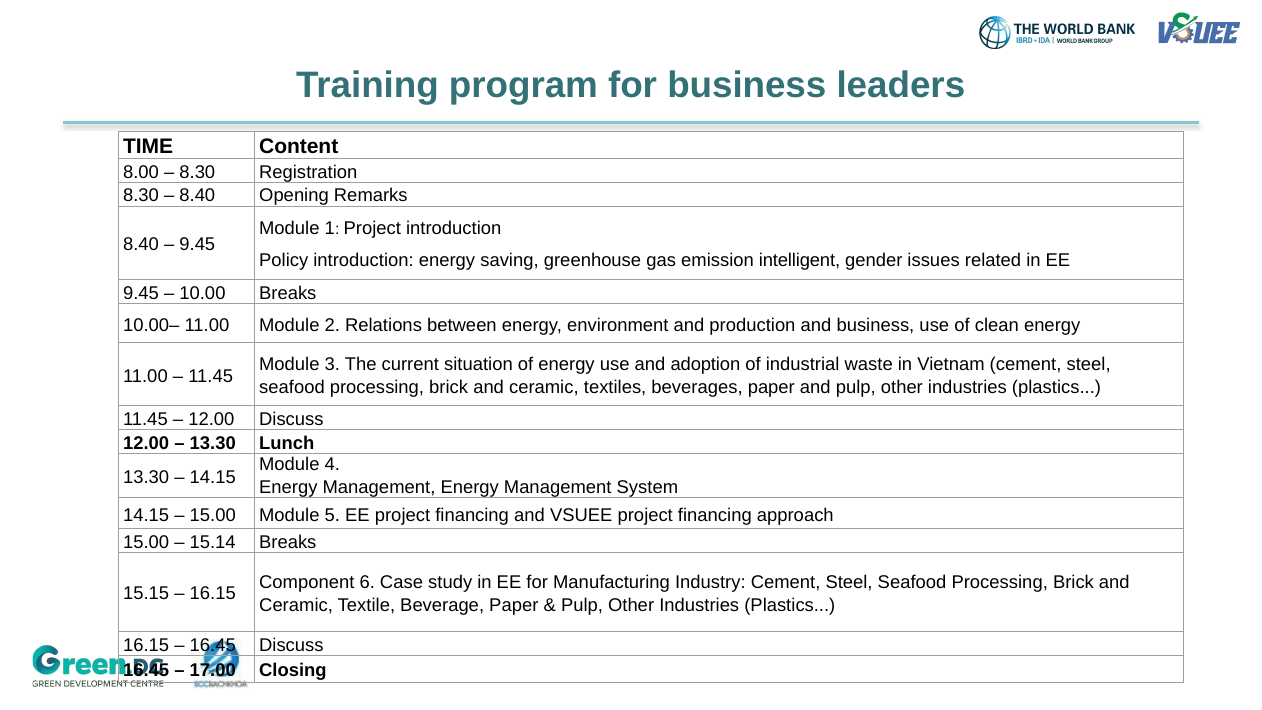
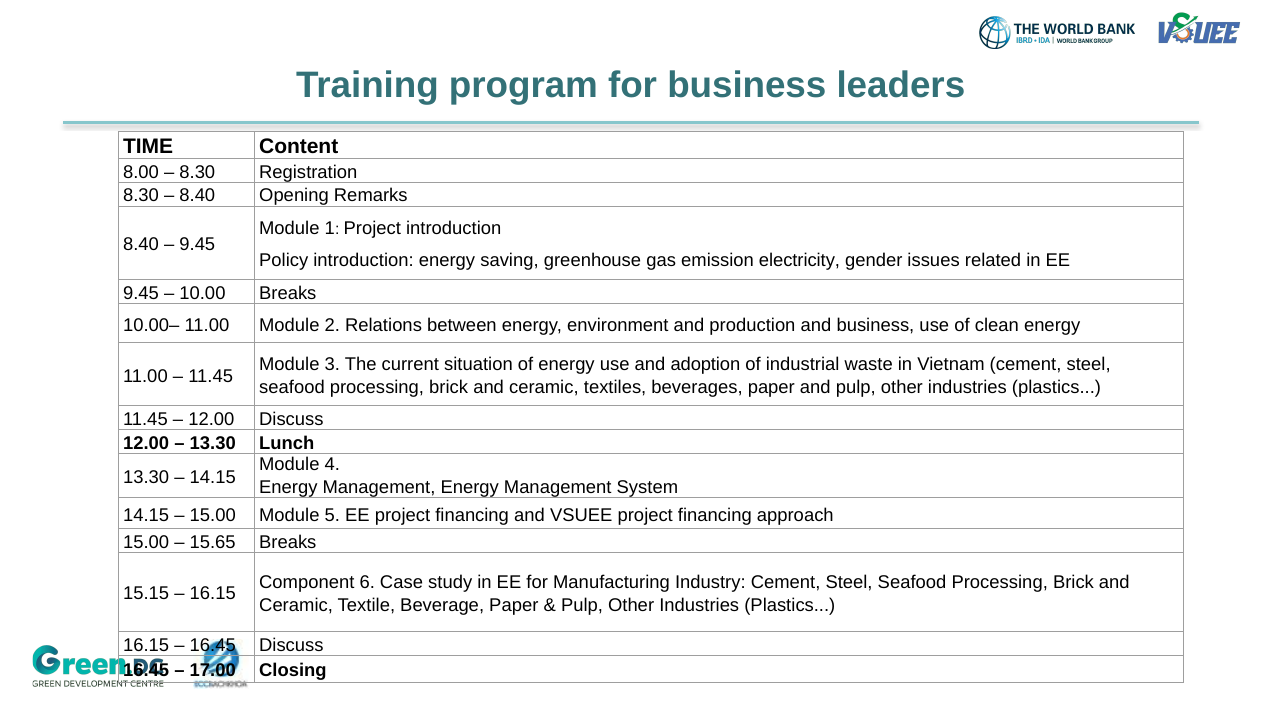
intelligent: intelligent -> electricity
15.14: 15.14 -> 15.65
